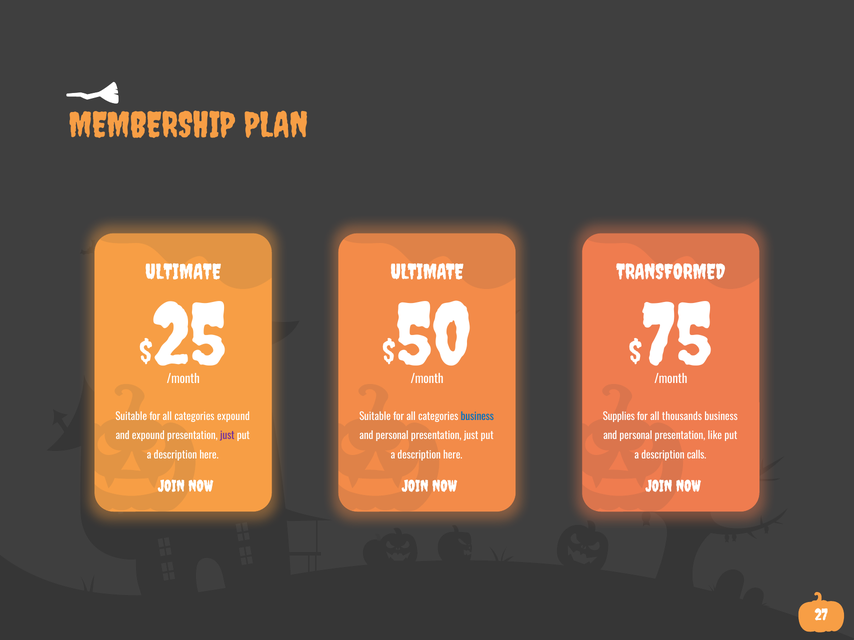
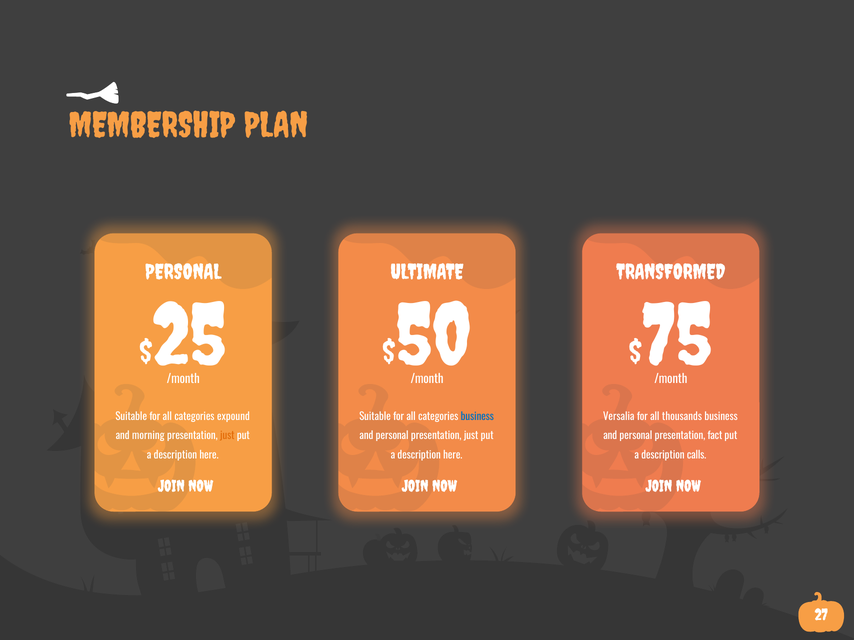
ULTIMATE at (183, 272): ULTIMATE -> PERSONAL
Supplies: Supplies -> Versalia
and expound: expound -> morning
just at (227, 436) colour: purple -> orange
like: like -> fact
